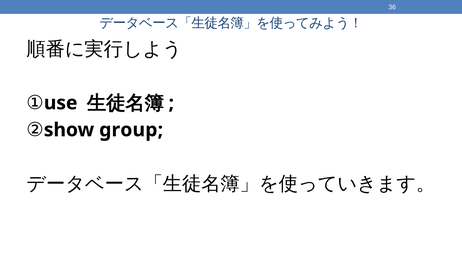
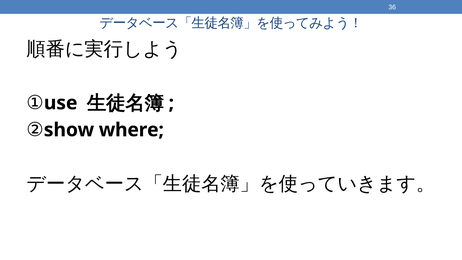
group: group -> where
